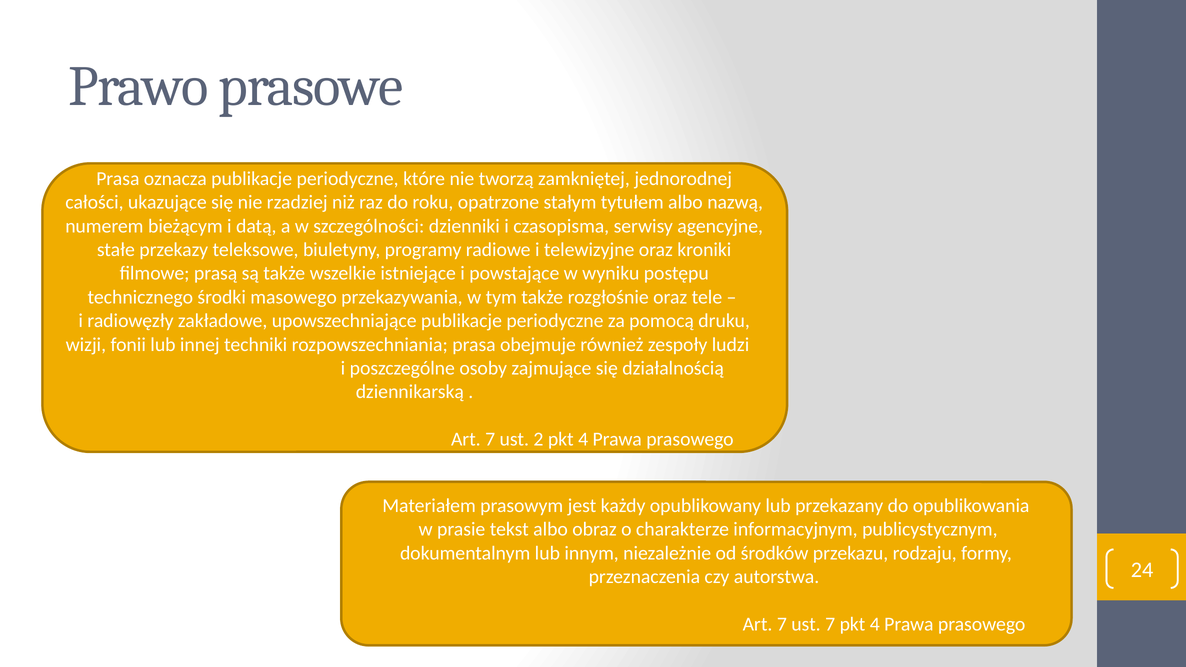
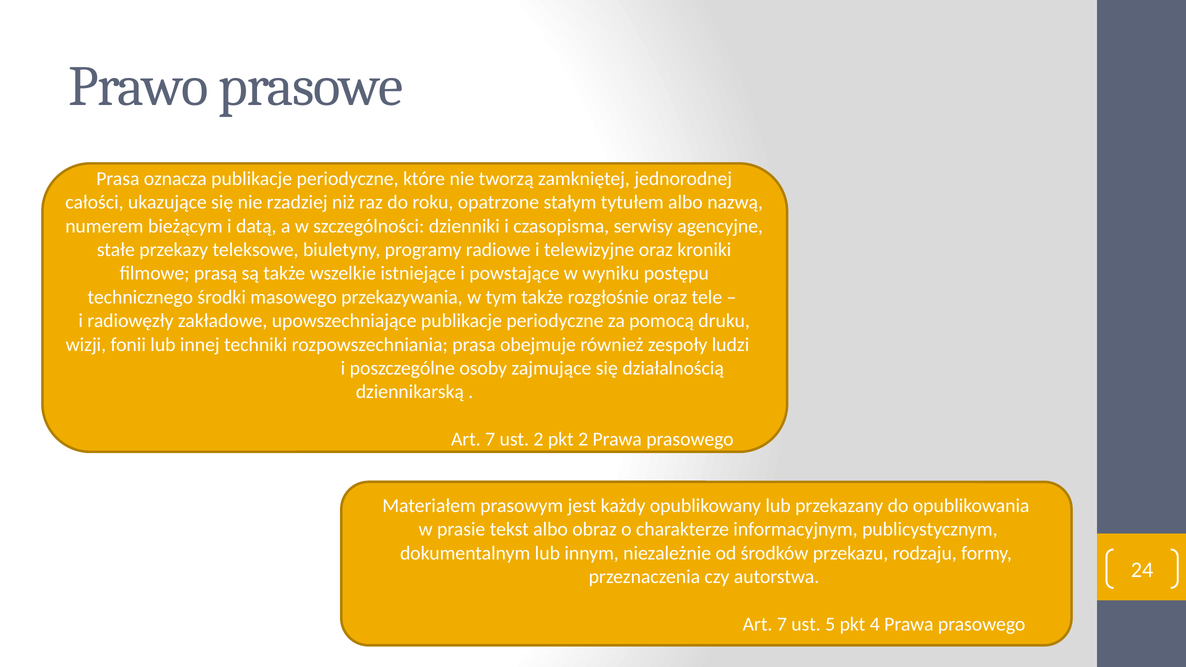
2 pkt 4: 4 -> 2
ust 7: 7 -> 5
